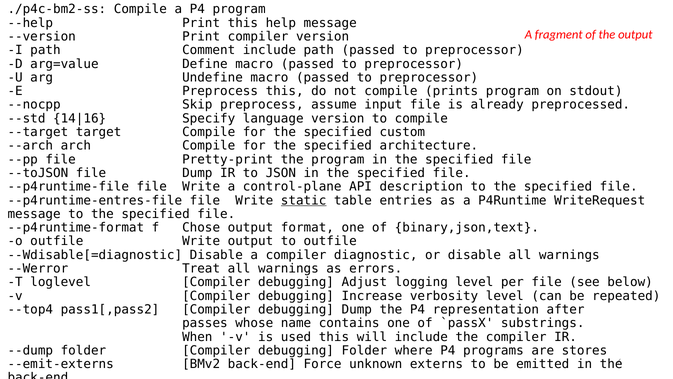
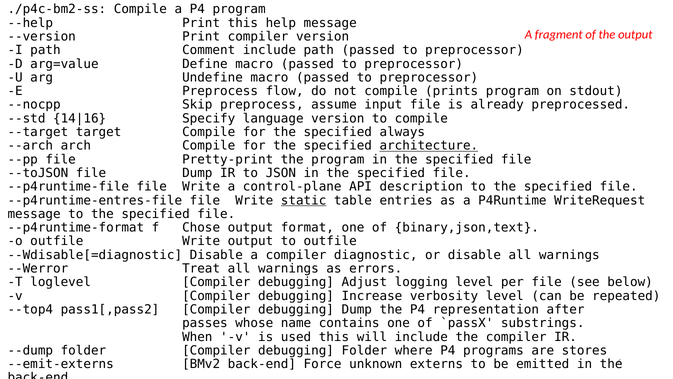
Preprocess this: this -> flow
custom: custom -> always
architecture underline: none -> present
